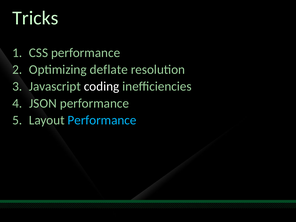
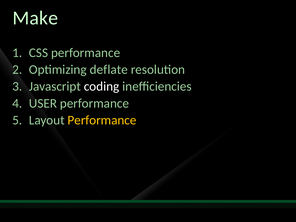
Tricks: Tricks -> Make
JSON: JSON -> USER
Performance at (102, 120) colour: light blue -> yellow
